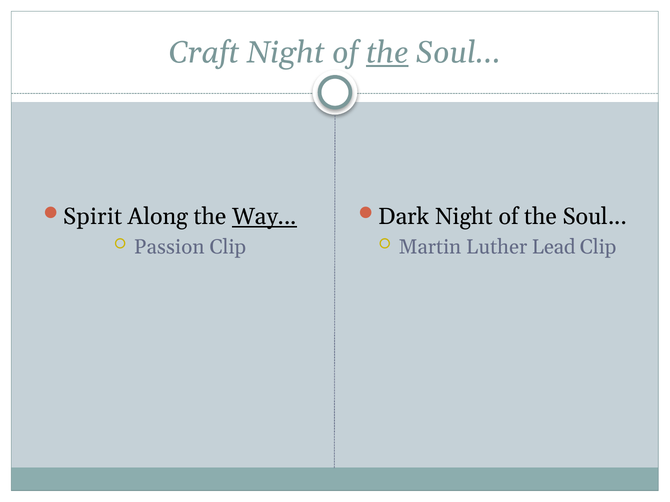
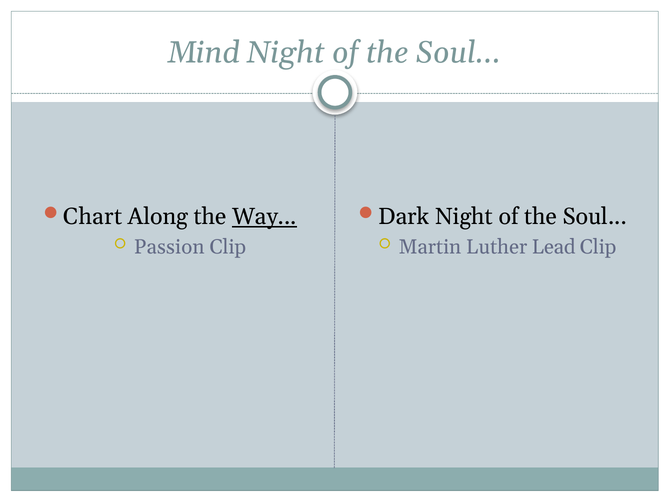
Craft: Craft -> Mind
the at (387, 53) underline: present -> none
Spirit: Spirit -> Chart
